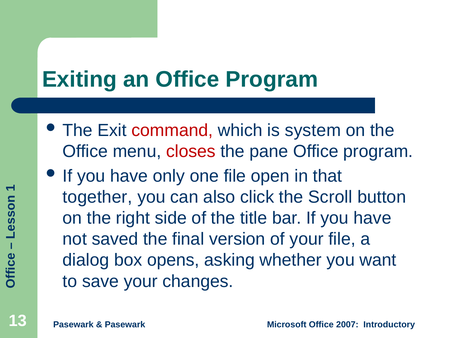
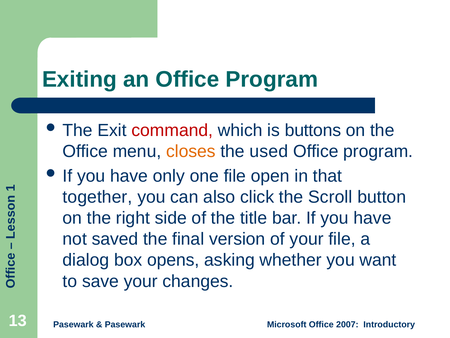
system: system -> buttons
closes colour: red -> orange
pane: pane -> used
